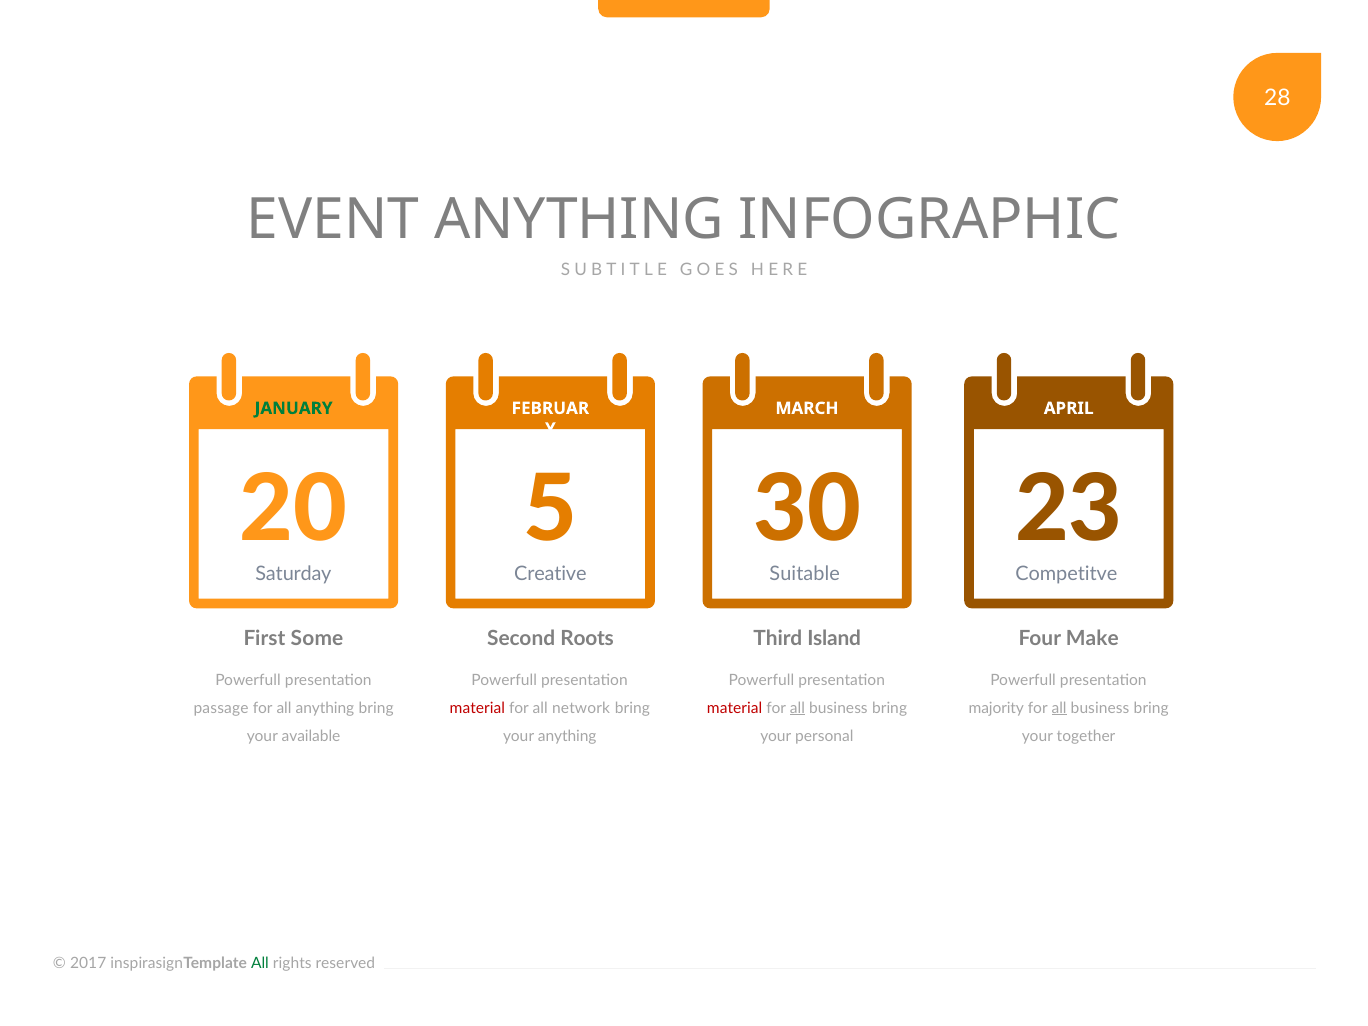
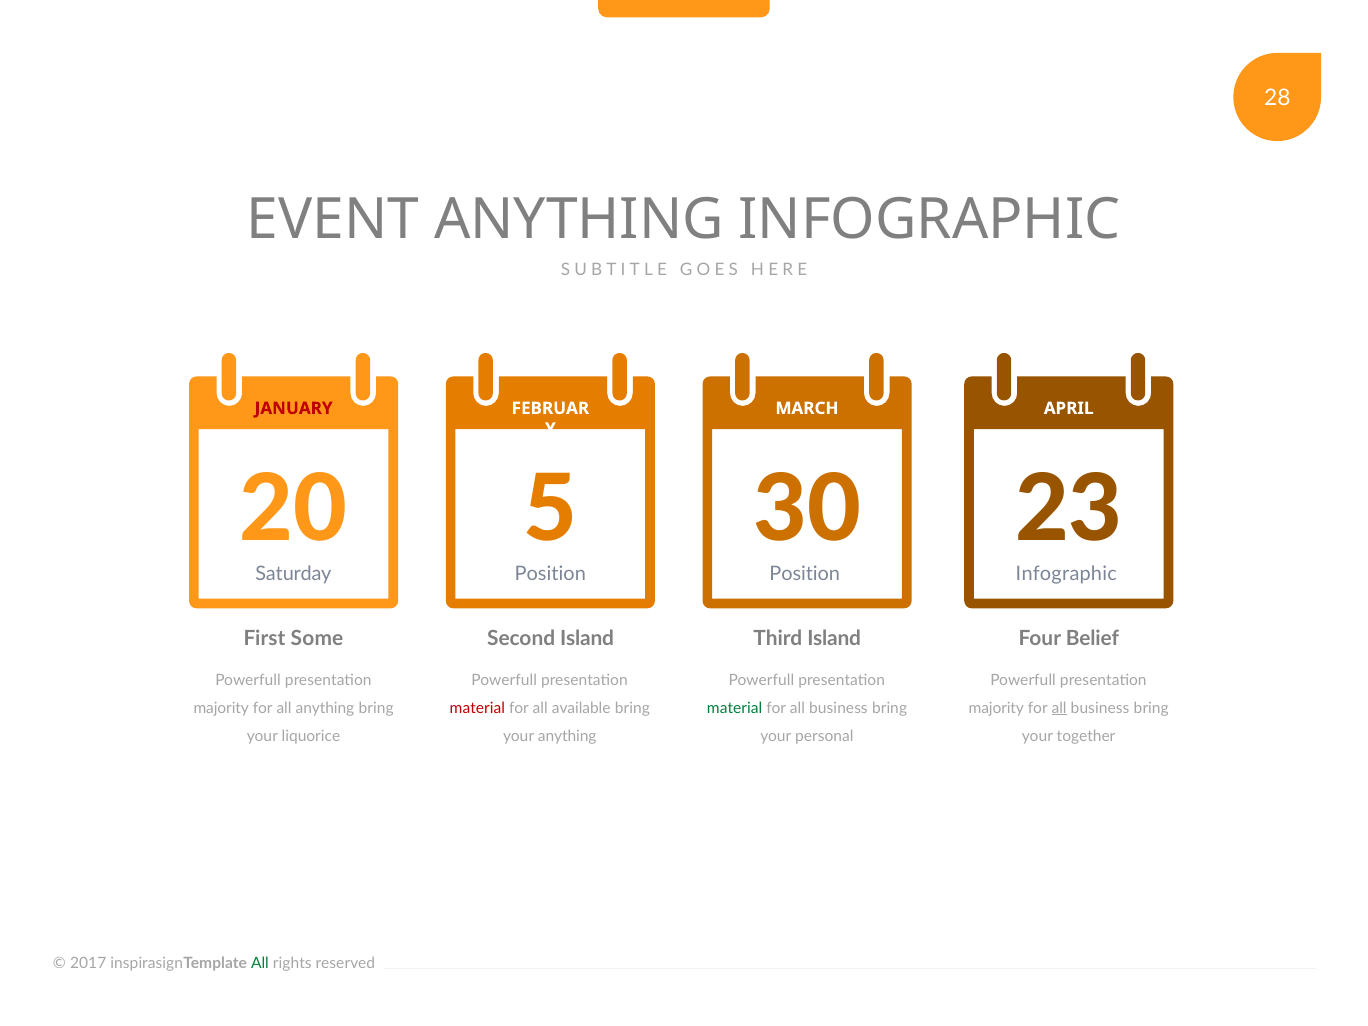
JANUARY colour: green -> red
Creative at (550, 574): Creative -> Position
Suitable at (805, 574): Suitable -> Position
Competitve at (1066, 574): Competitve -> Infographic
Second Roots: Roots -> Island
Make: Make -> Belief
passage at (221, 708): passage -> majority
network: network -> available
material at (735, 708) colour: red -> green
all at (797, 708) underline: present -> none
available: available -> liquorice
